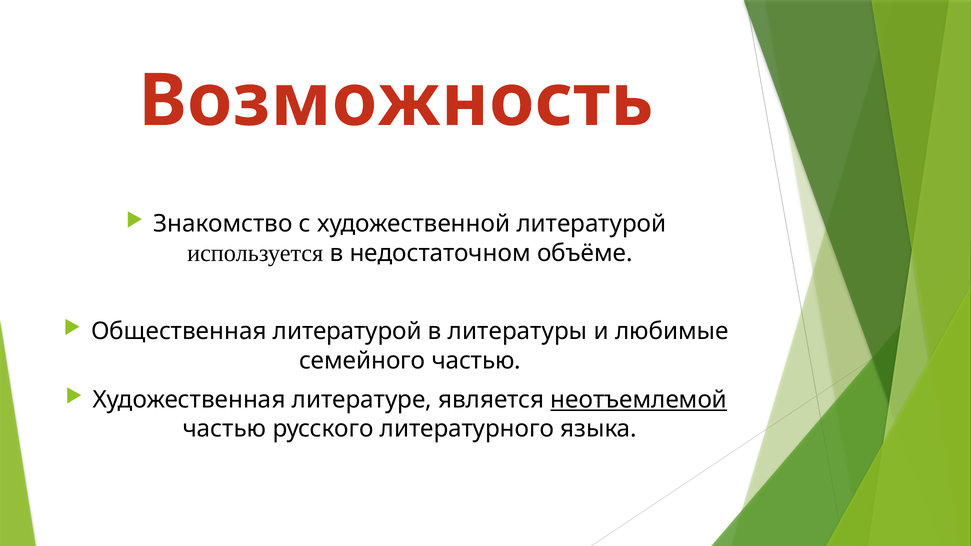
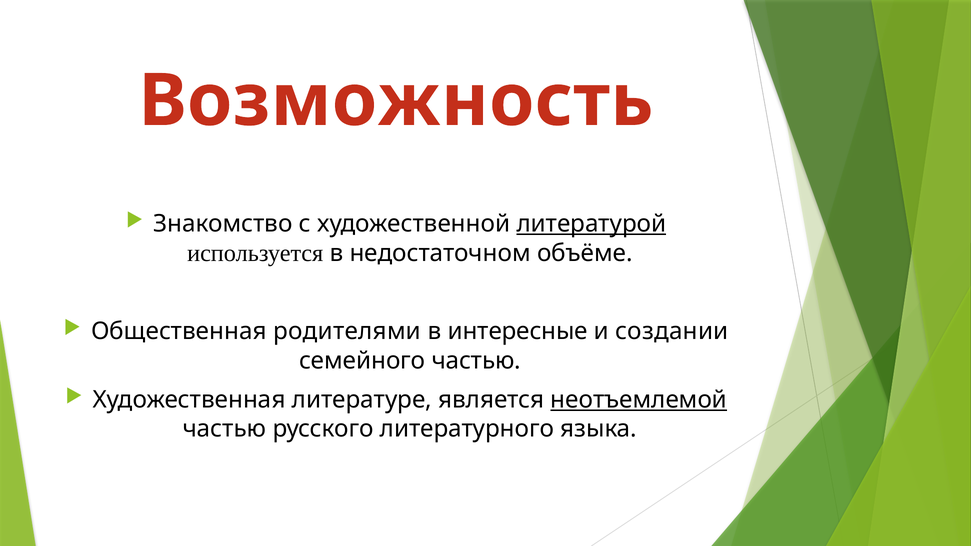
литературой at (591, 224) underline: none -> present
Общественная литературой: литературой -> родителями
литературы: литературы -> интересные
любимые: любимые -> создании
